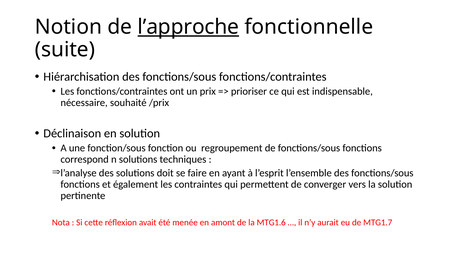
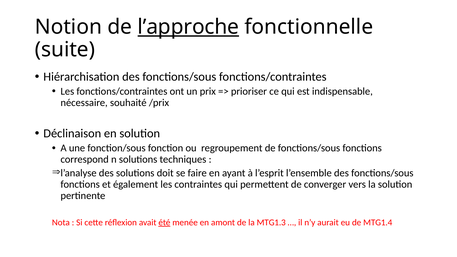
été underline: none -> present
MTG1.6: MTG1.6 -> MTG1.3
MTG1.7: MTG1.7 -> MTG1.4
